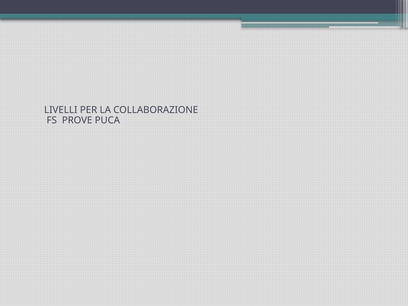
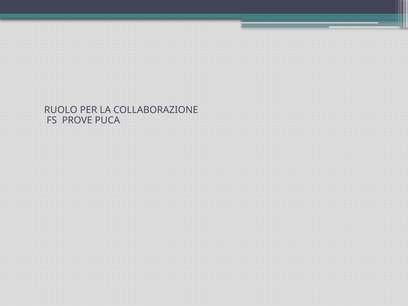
LIVELLI: LIVELLI -> RUOLO
